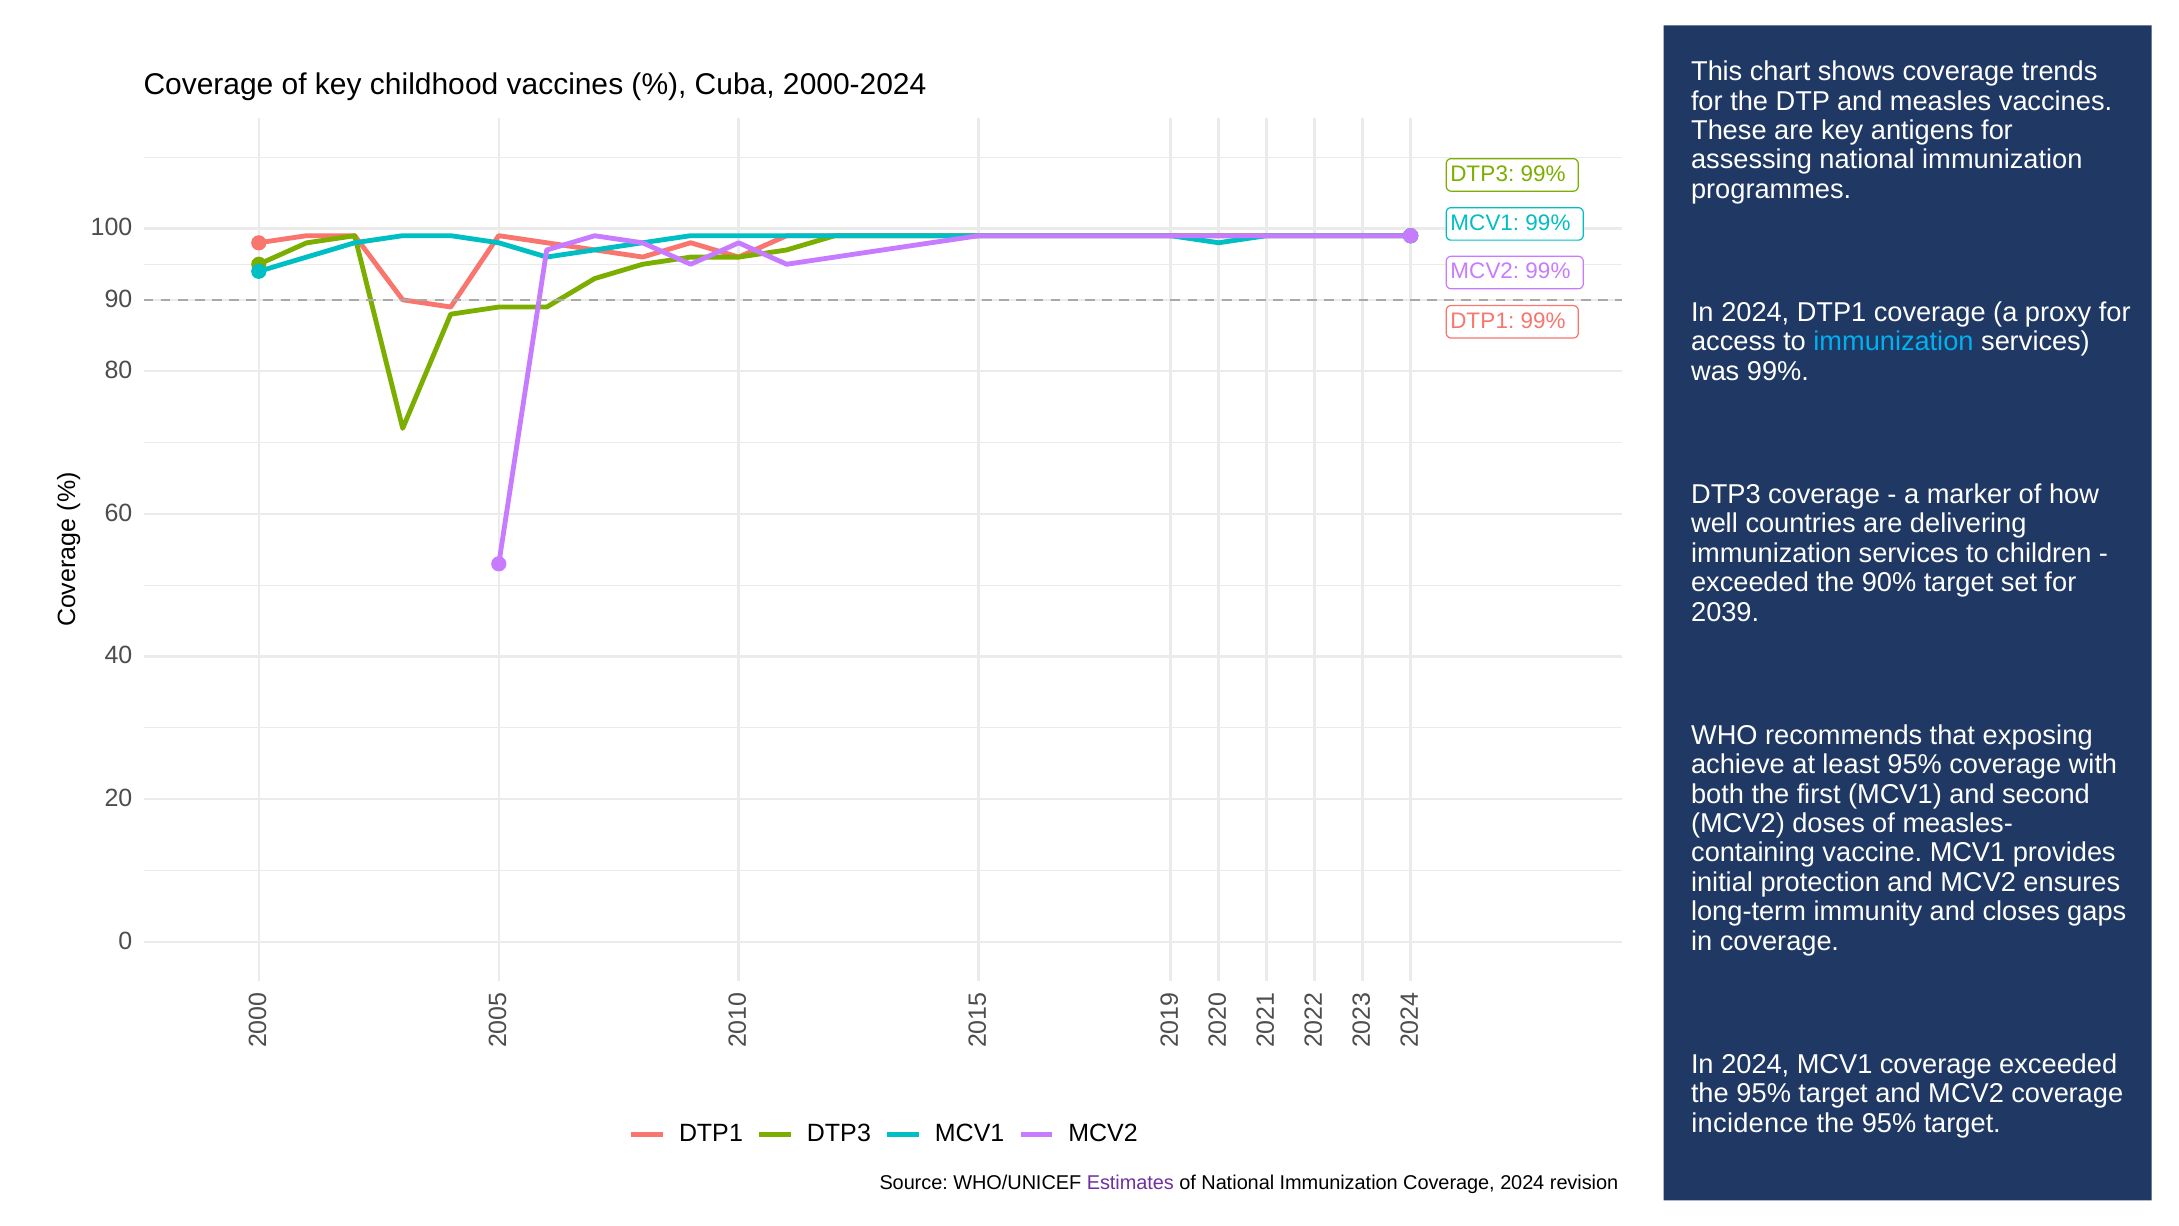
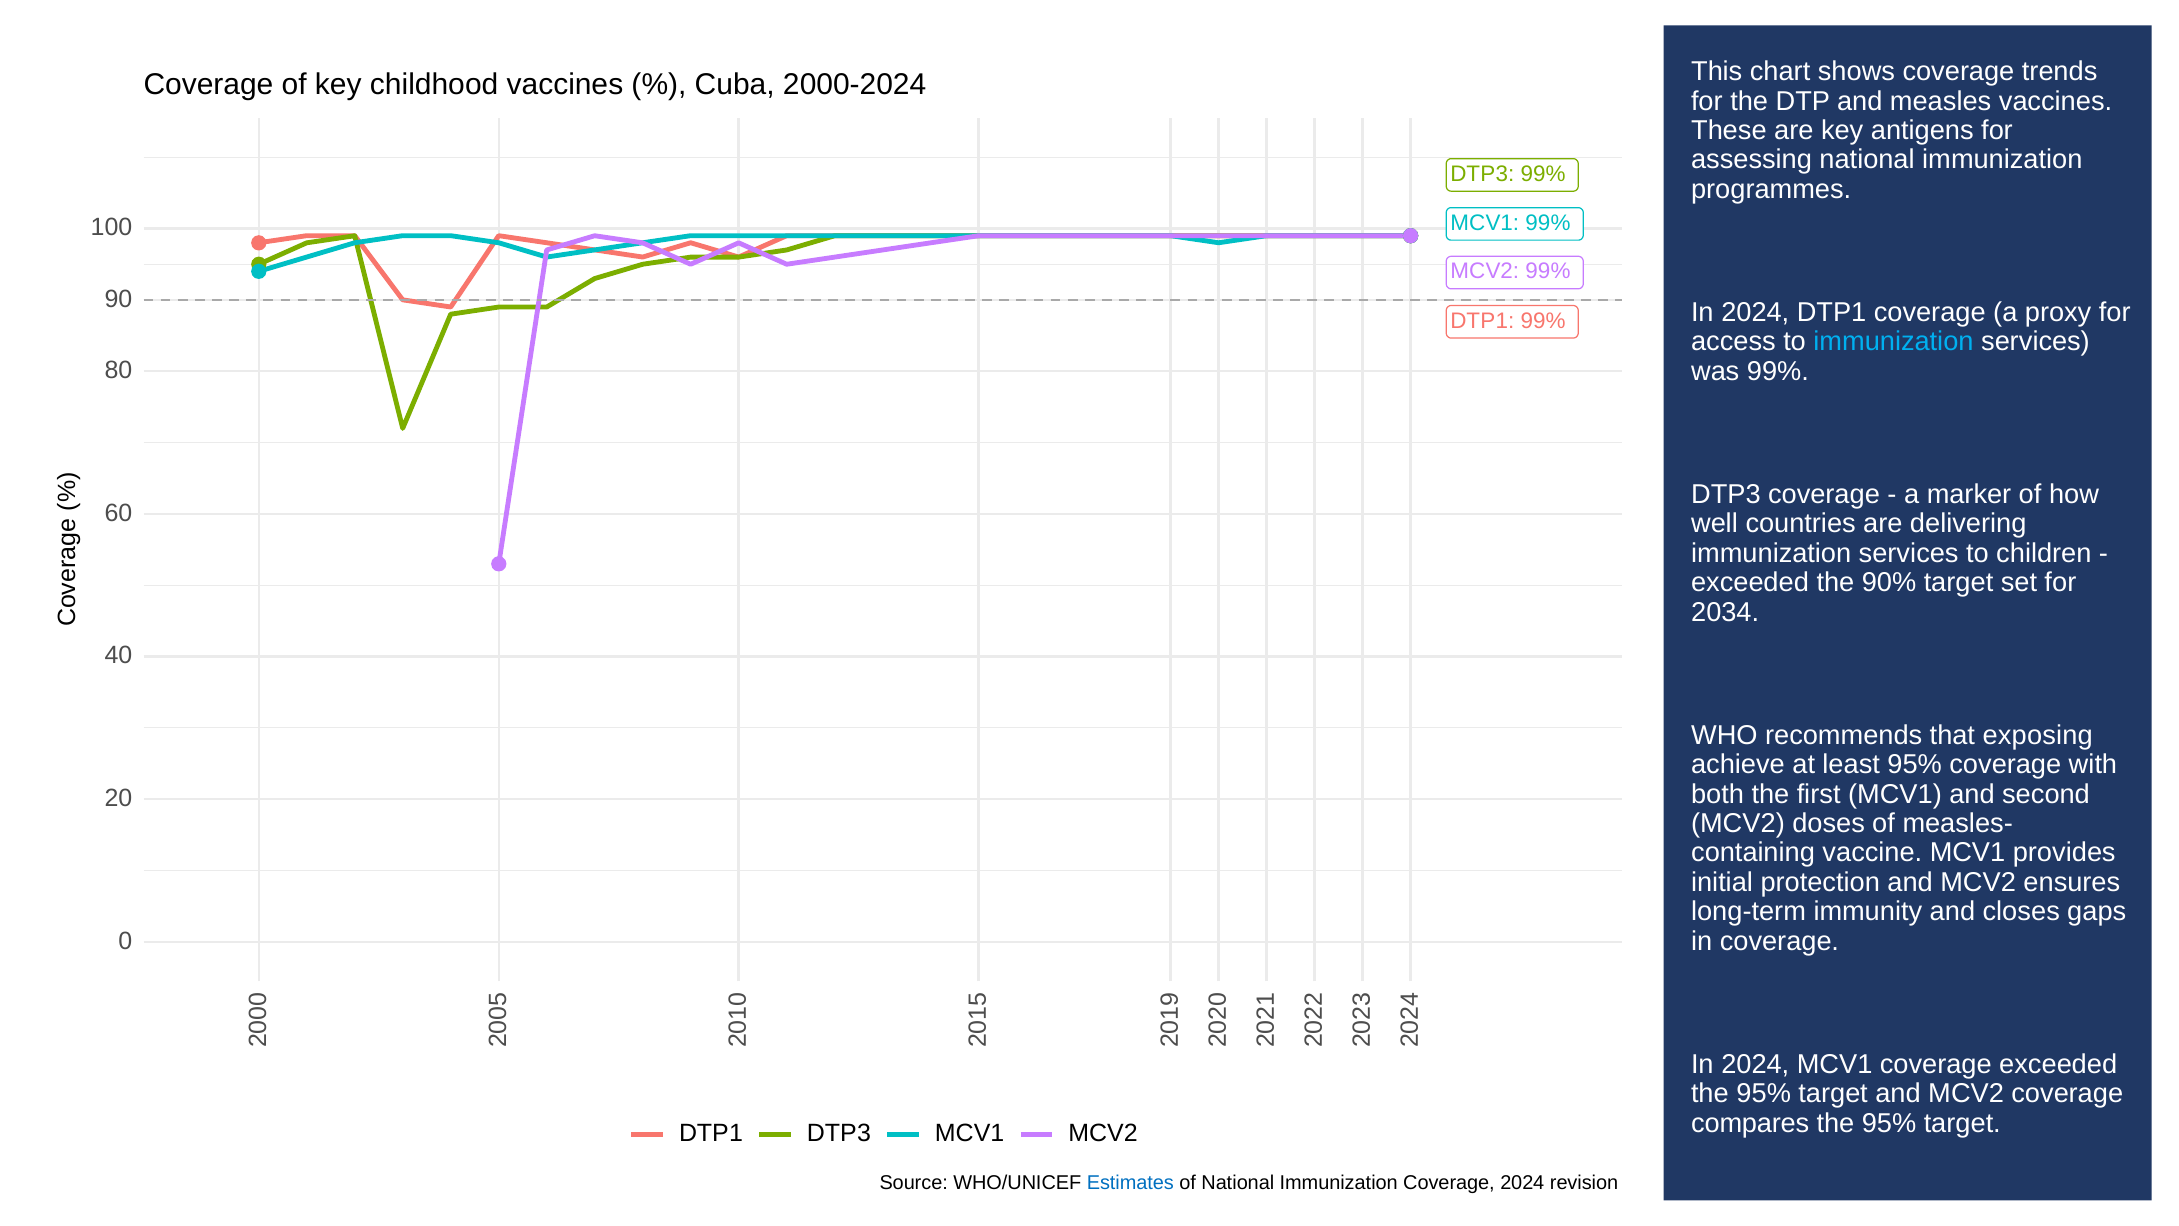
2039: 2039 -> 2034
incidence: incidence -> compares
Estimates colour: purple -> blue
